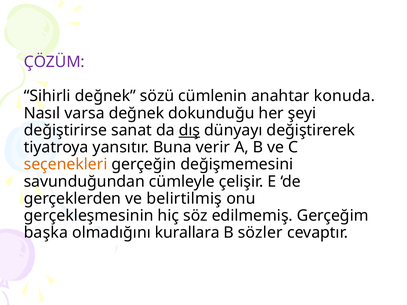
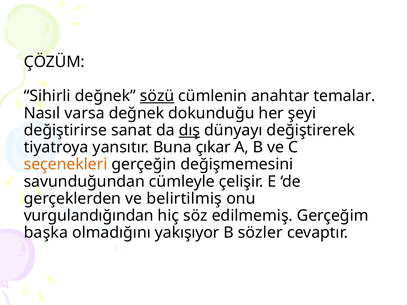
ÇÖZÜM colour: purple -> black
sözü underline: none -> present
konuda: konuda -> temalar
verir: verir -> çıkar
gerçekleşmesinin: gerçekleşmesinin -> vurgulandığından
kurallara: kurallara -> yakışıyor
